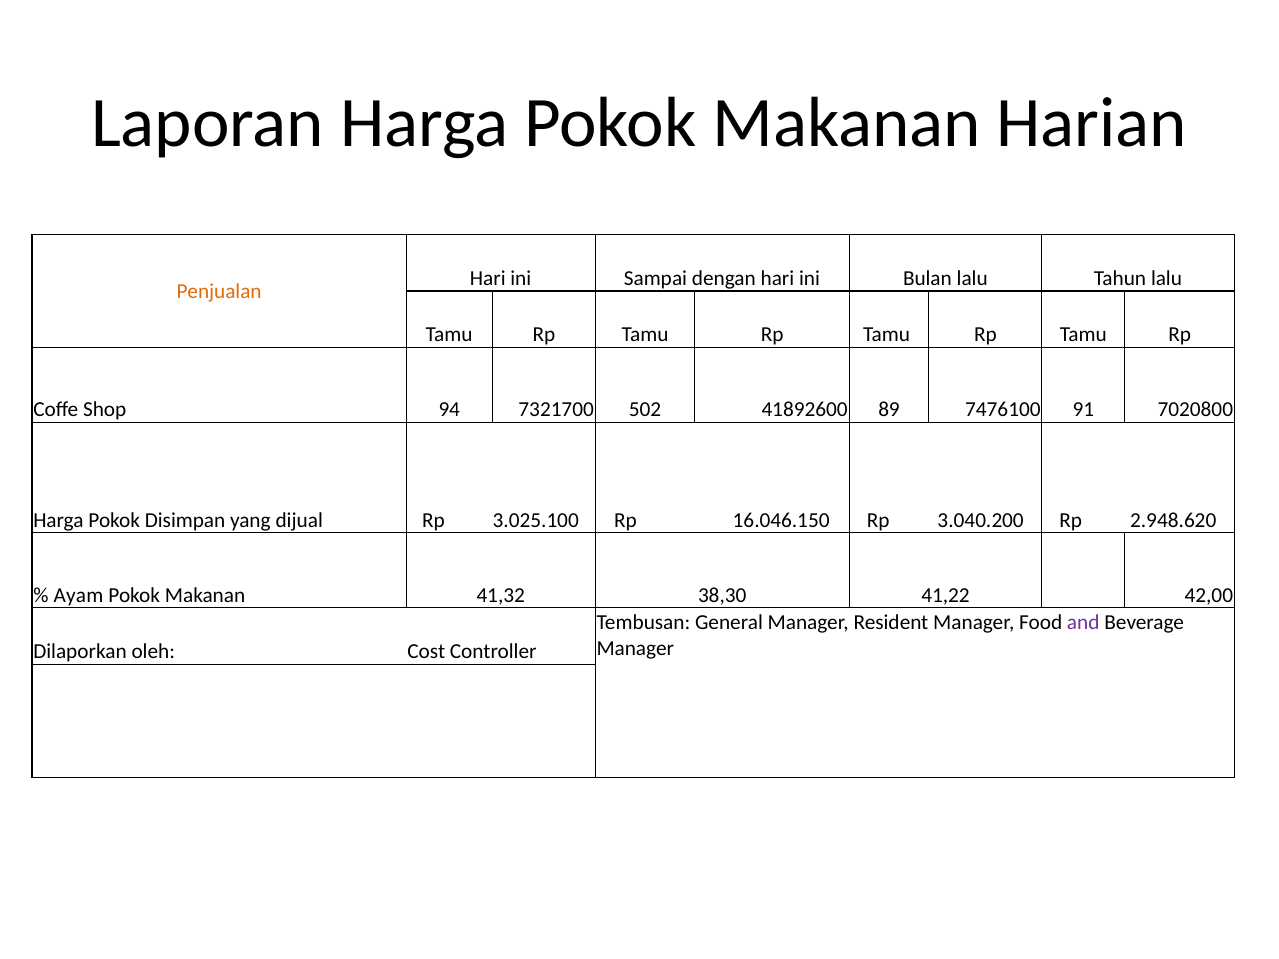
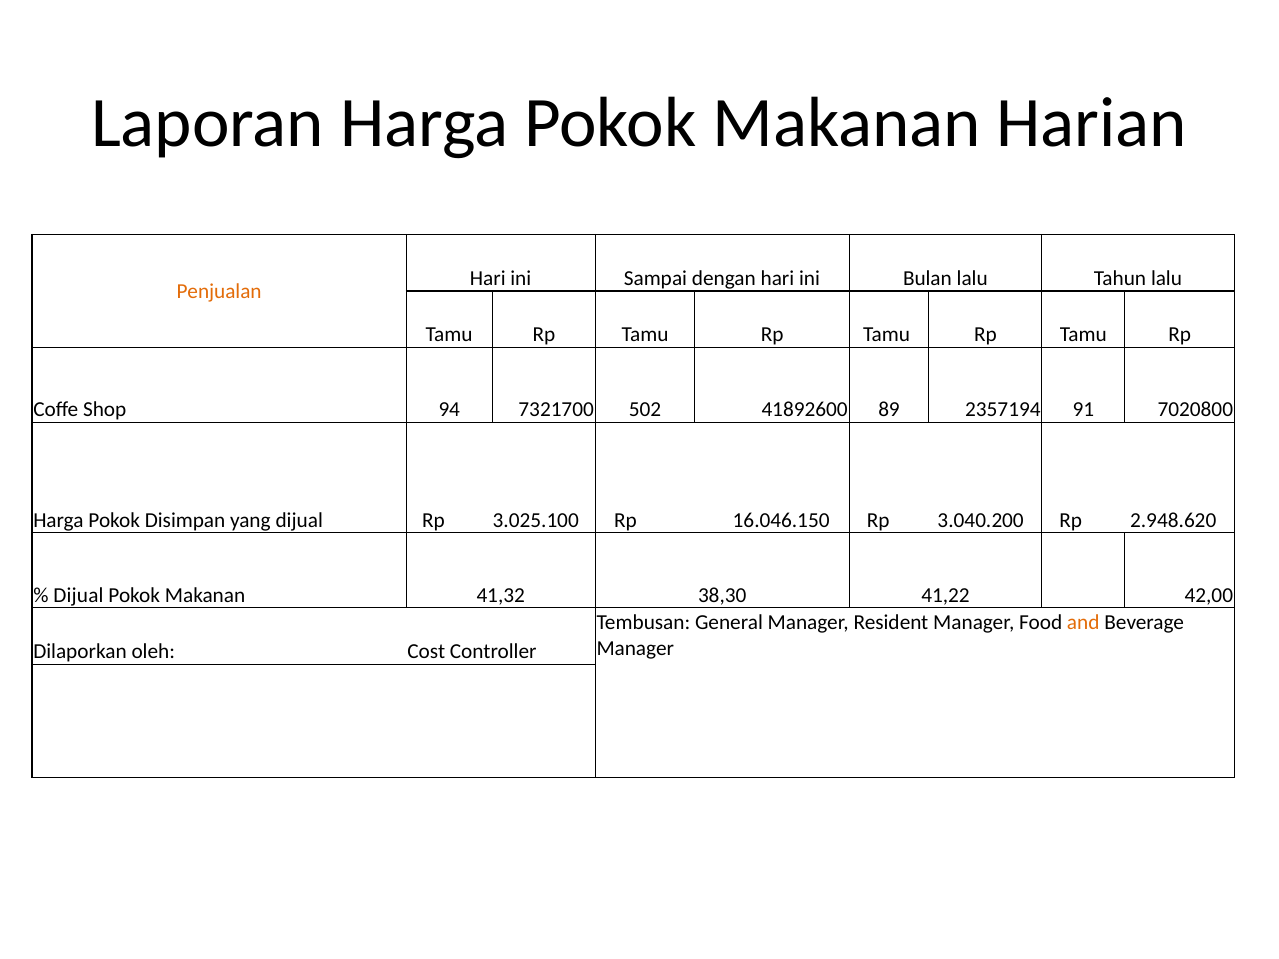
7476100: 7476100 -> 2357194
Ayam at (78, 595): Ayam -> Dijual
and colour: purple -> orange
